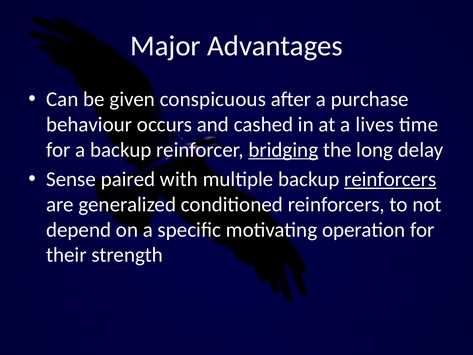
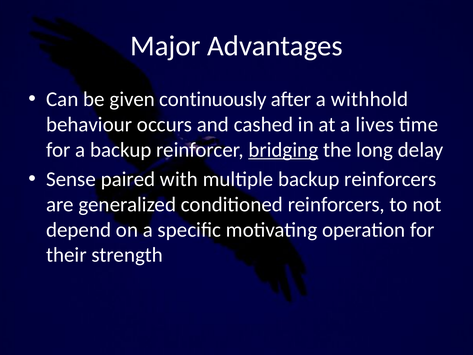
conspicuous: conspicuous -> continuously
purchase: purchase -> withhold
reinforcers at (390, 179) underline: present -> none
